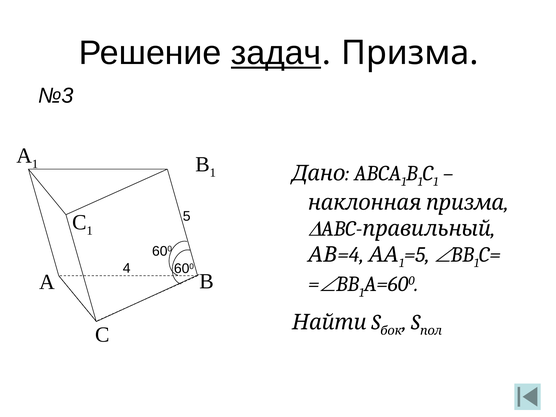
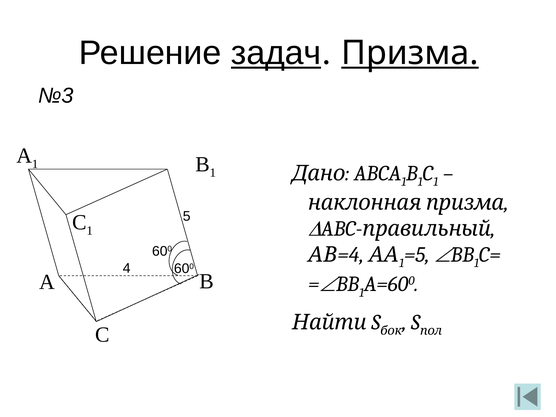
Призма underline: none -> present
